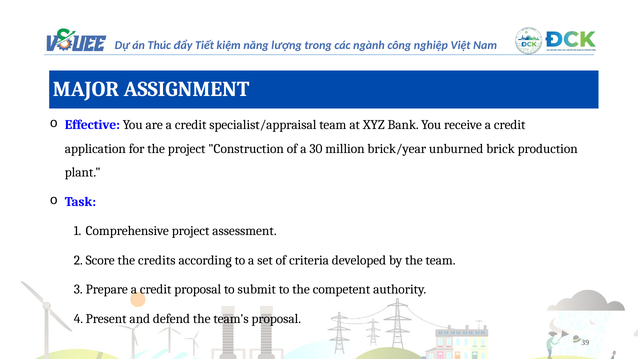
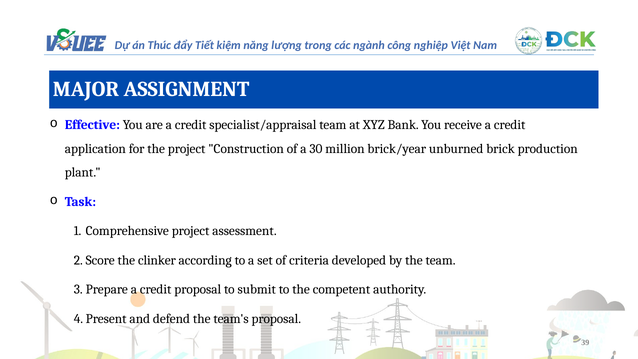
credits: credits -> clinker
